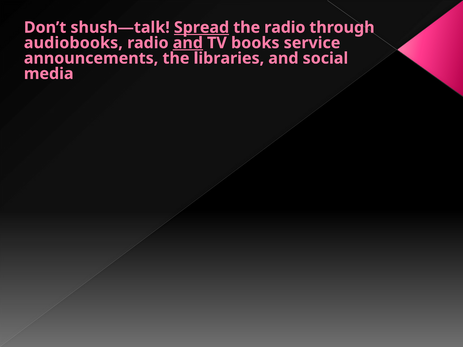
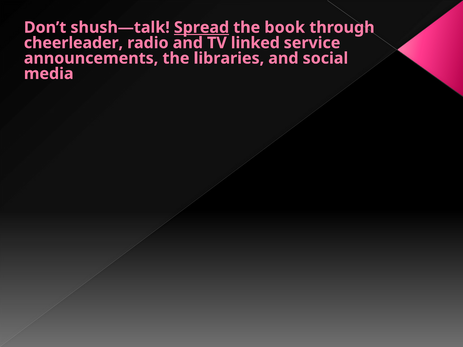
the radio: radio -> book
audiobooks: audiobooks -> cheerleader
and at (188, 43) underline: present -> none
books: books -> linked
